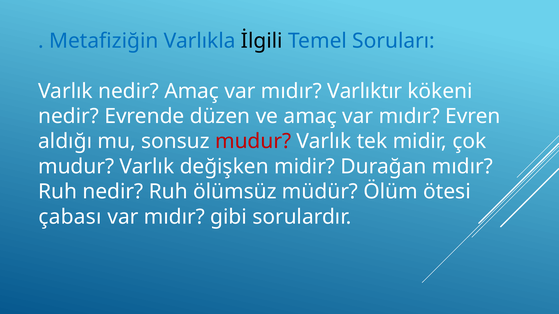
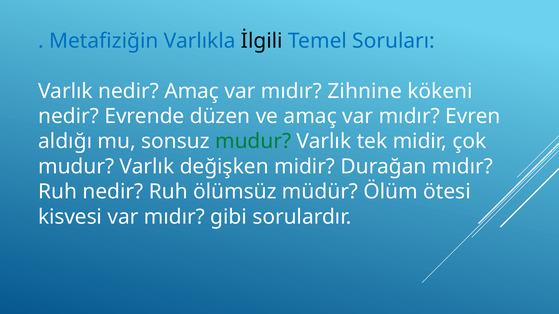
Varlıktır: Varlıktır -> Zihnine
mudur at (253, 142) colour: red -> green
çabası: çabası -> kisvesi
